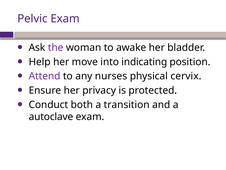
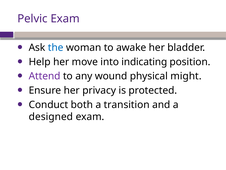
the colour: purple -> blue
nurses: nurses -> wound
cervix: cervix -> might
autoclave: autoclave -> designed
